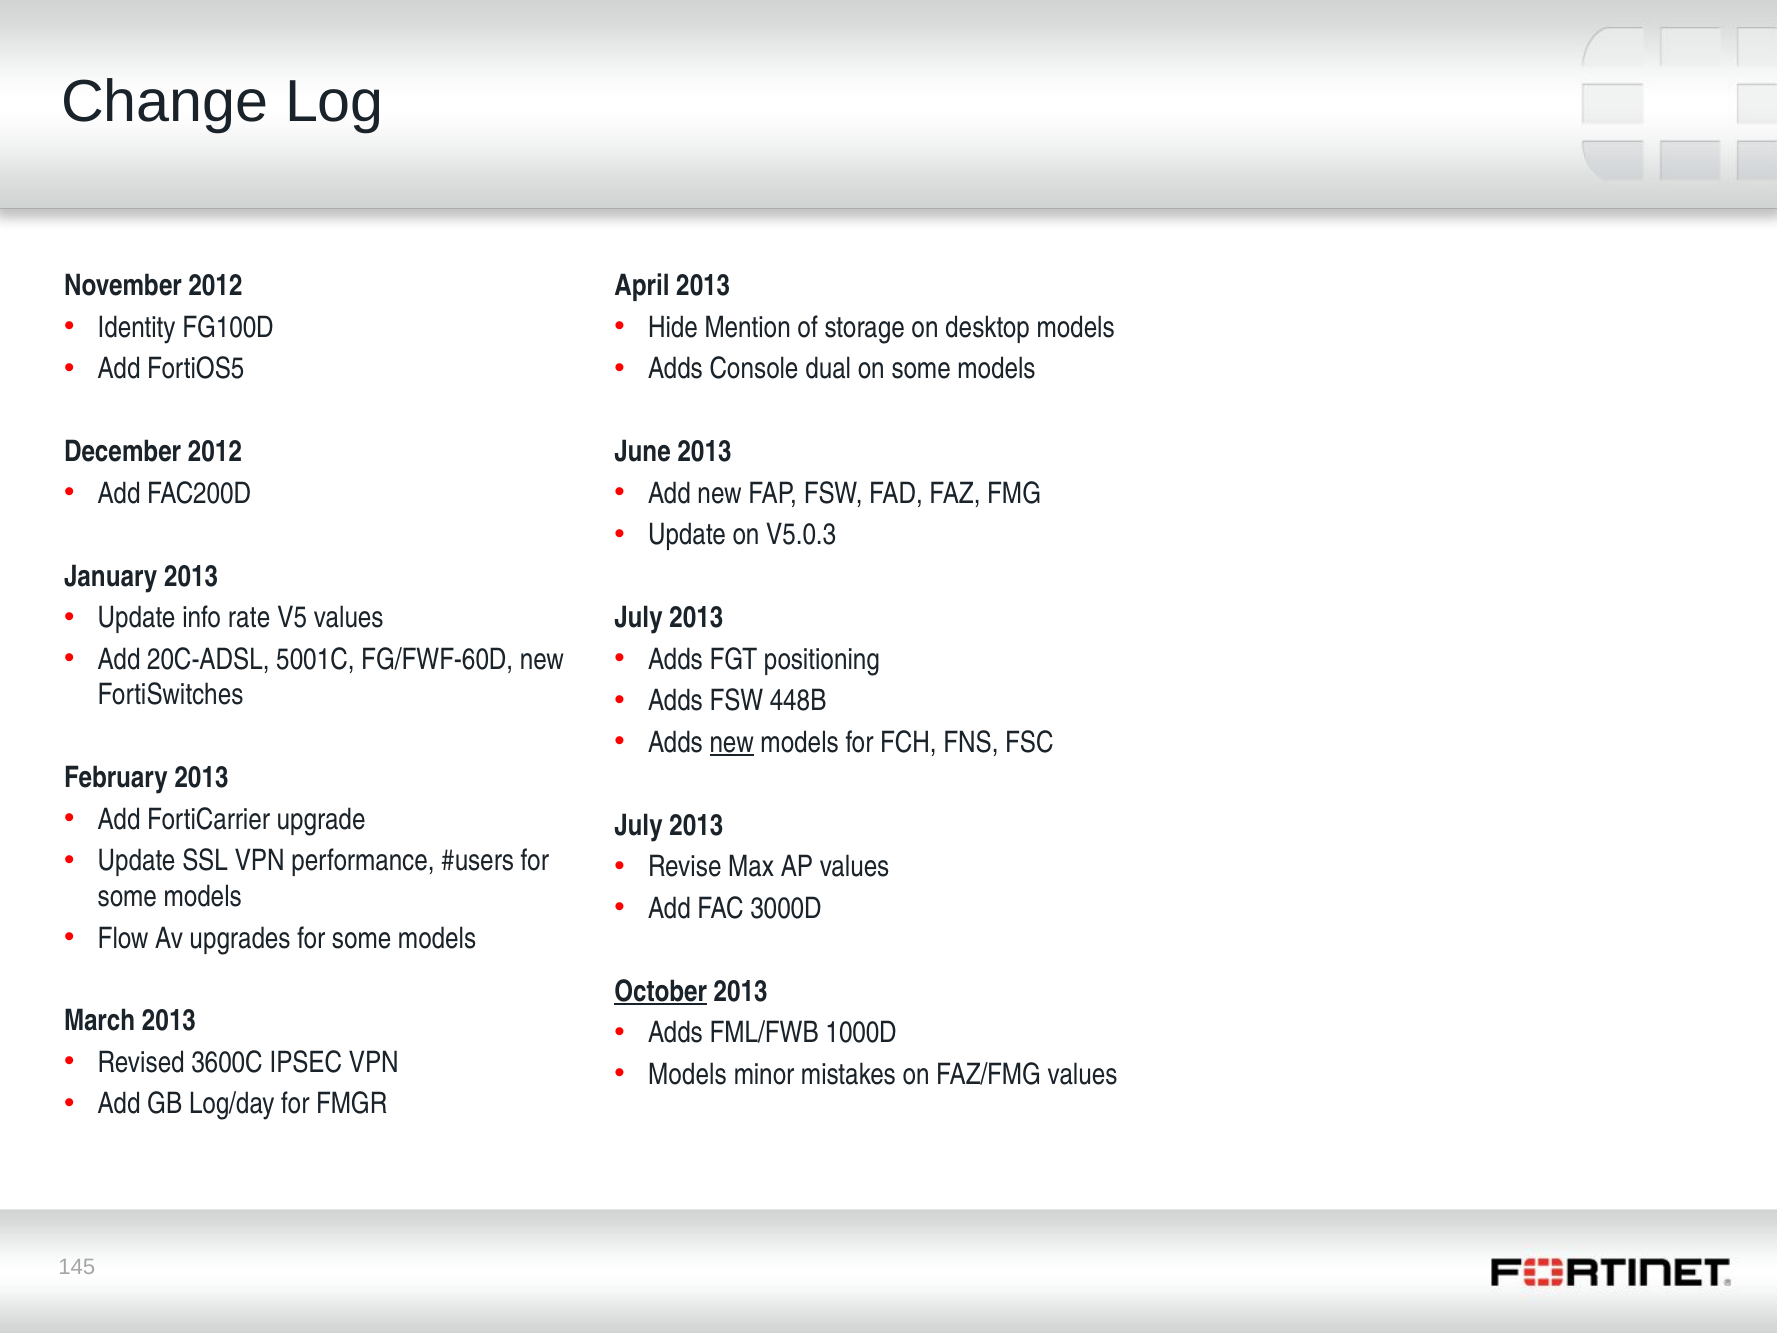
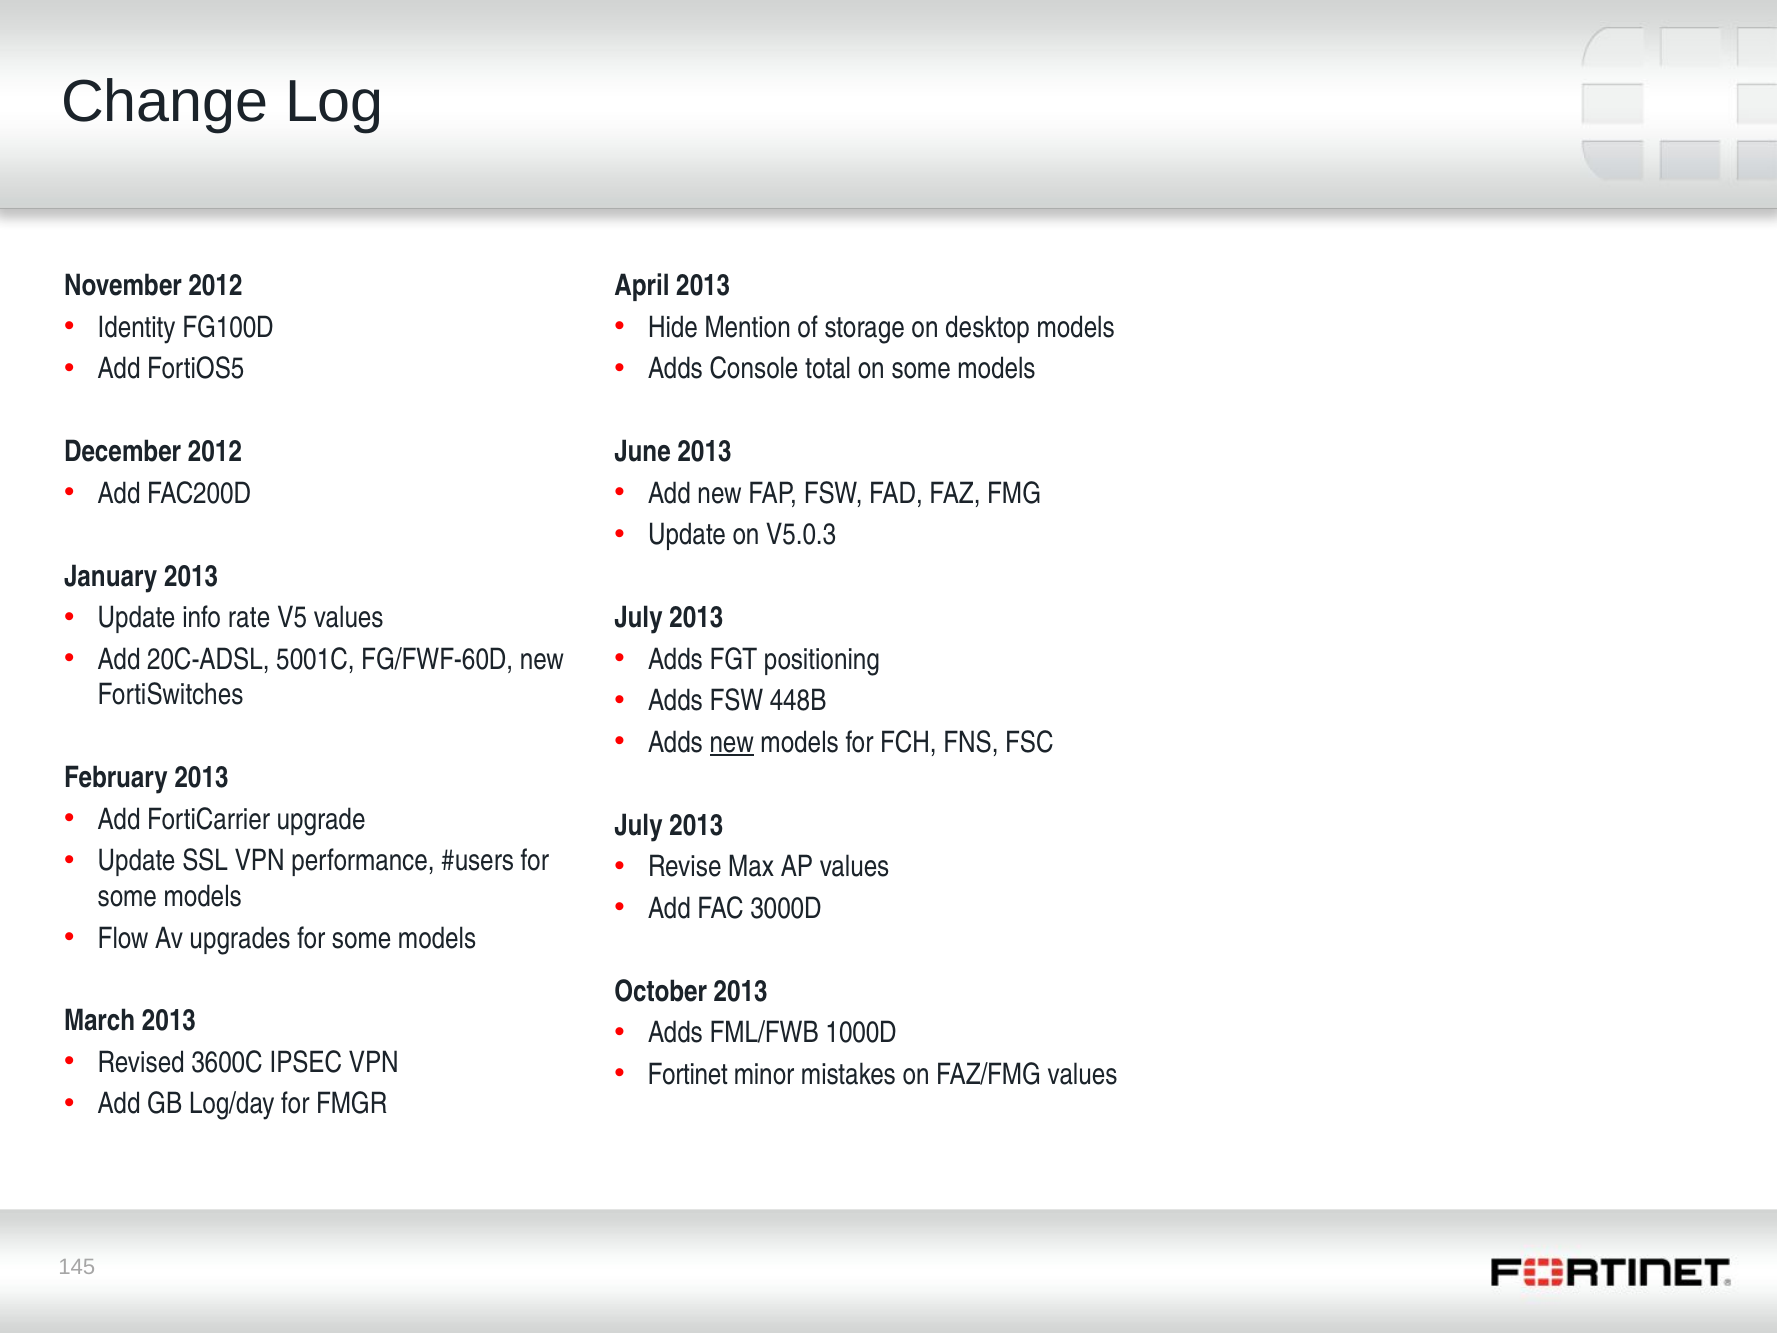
dual: dual -> total
October underline: present -> none
Models at (687, 1074): Models -> Fortinet
